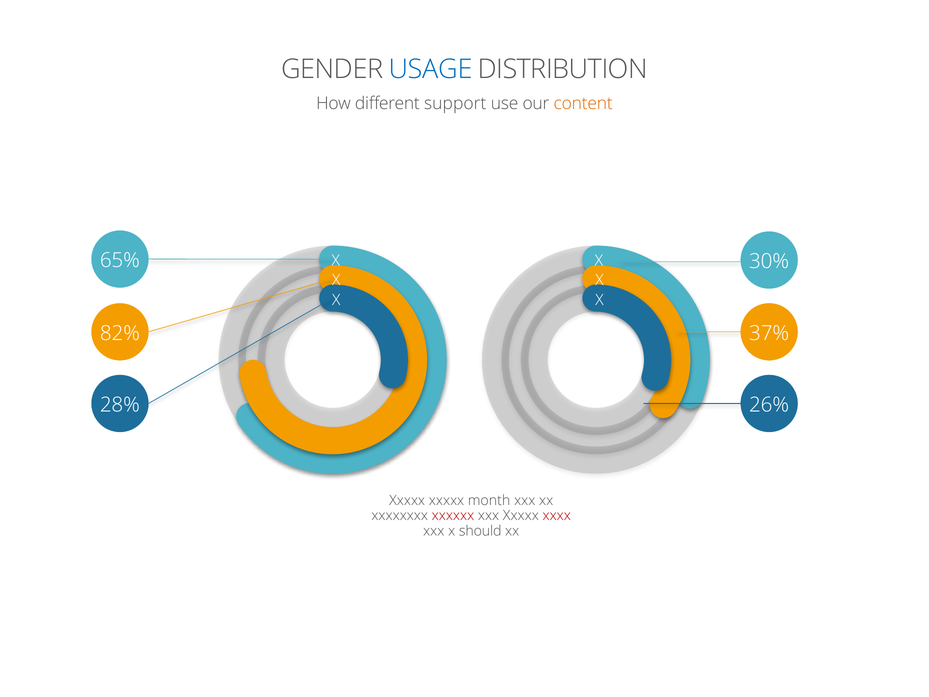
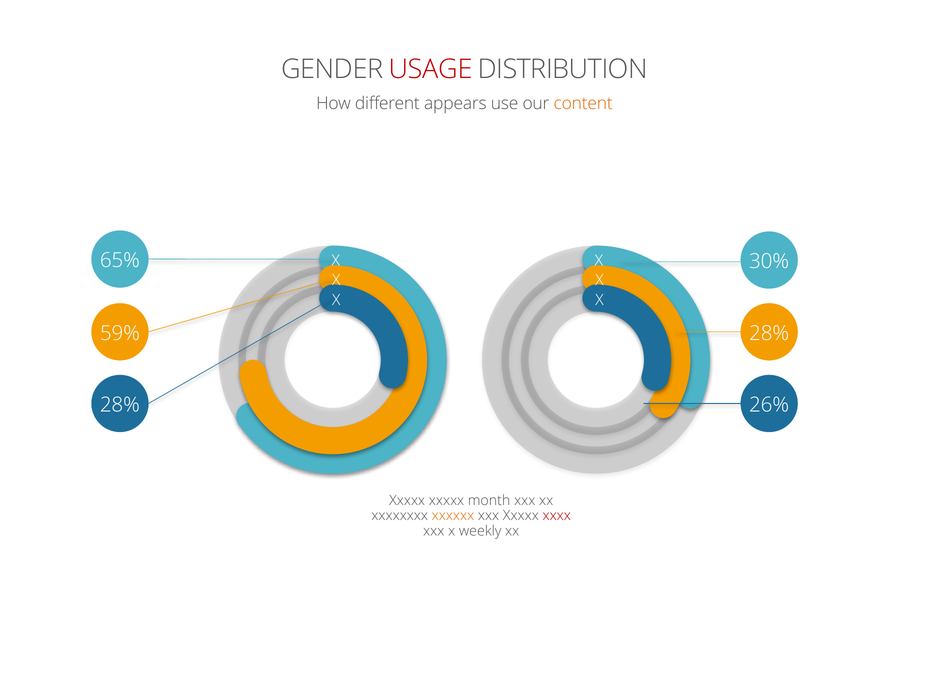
USAGE colour: blue -> red
support: support -> appears
82%: 82% -> 59%
37% at (769, 333): 37% -> 28%
xxxxxx colour: red -> orange
should: should -> weekly
